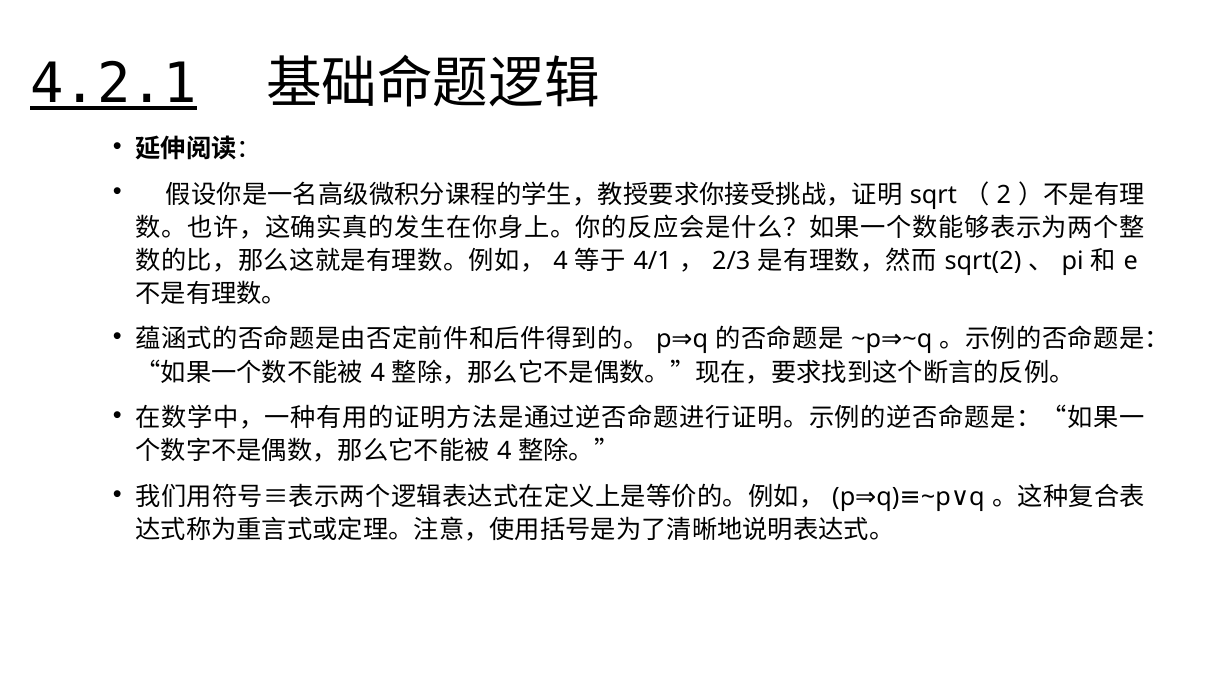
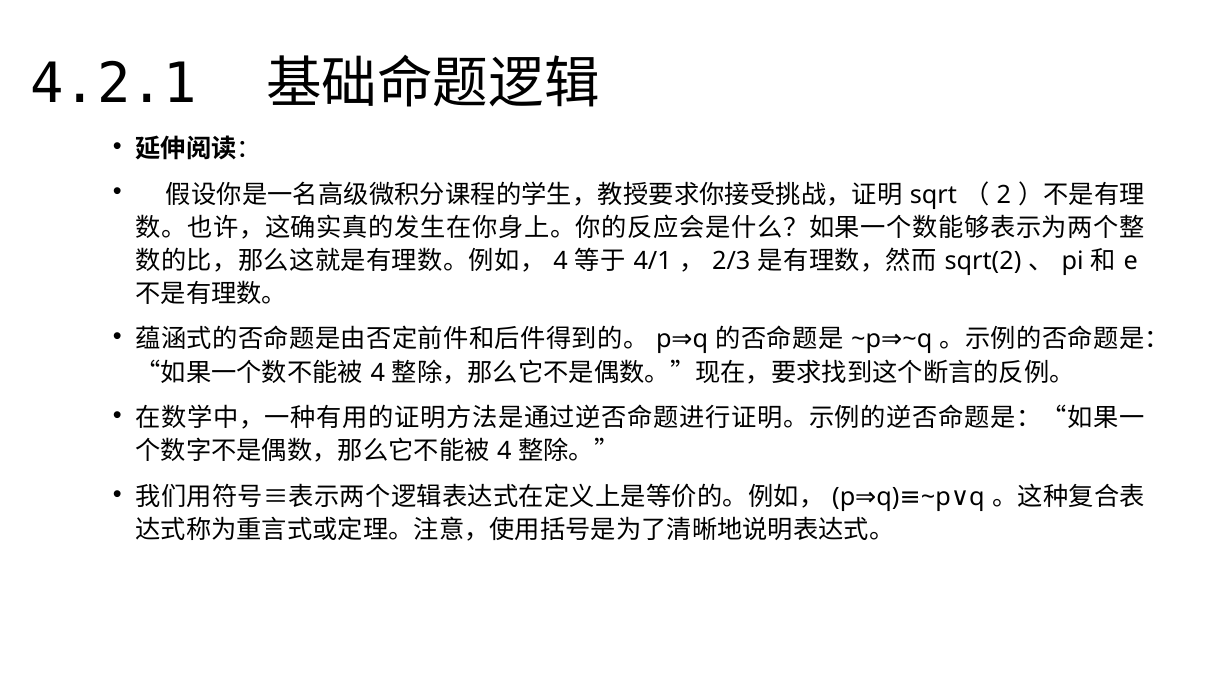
4.2.1 underline: present -> none
